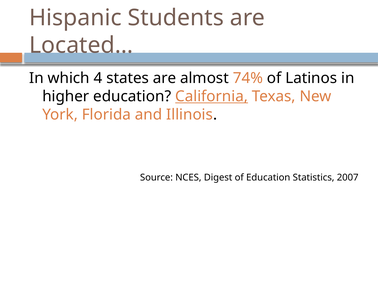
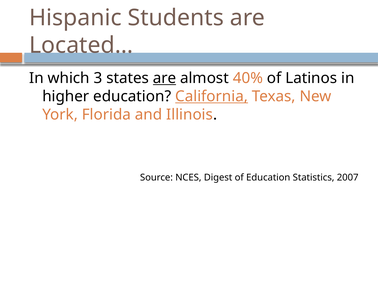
4: 4 -> 3
are at (165, 78) underline: none -> present
74%: 74% -> 40%
